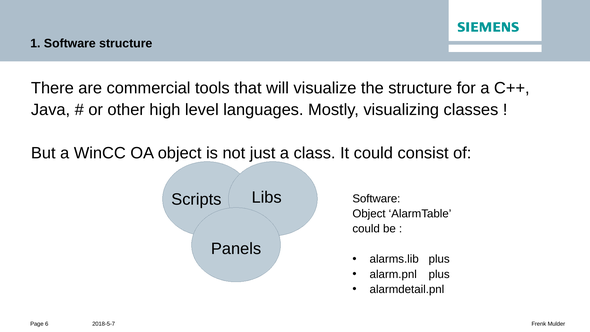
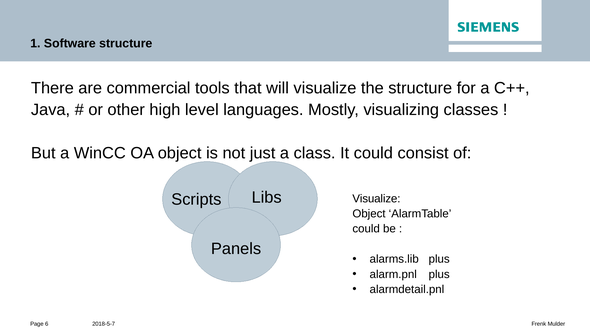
Software at (376, 198): Software -> Visualize
